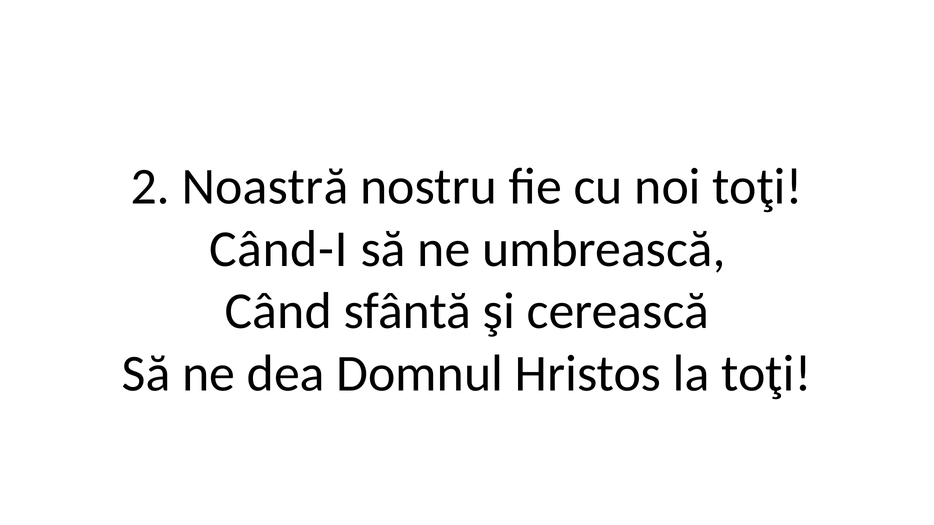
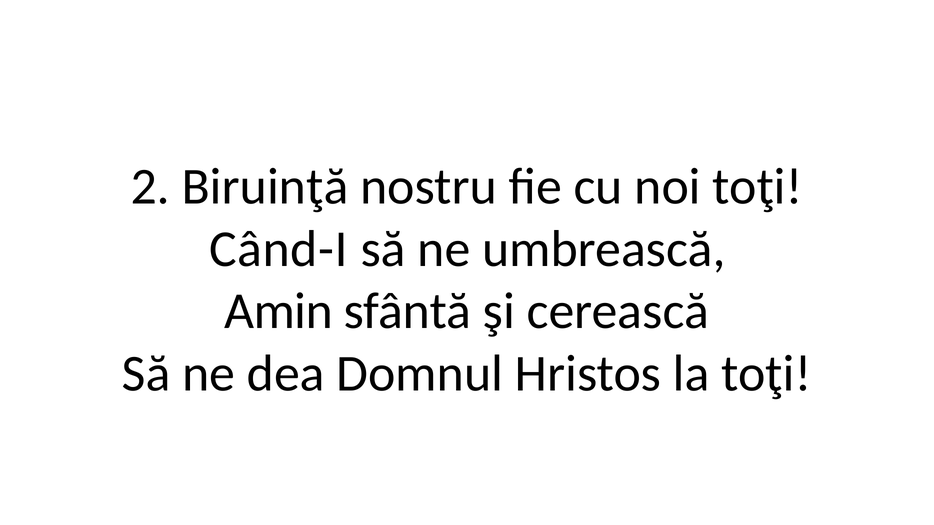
Noastră: Noastră -> Biruinţă
Când: Când -> Amin
